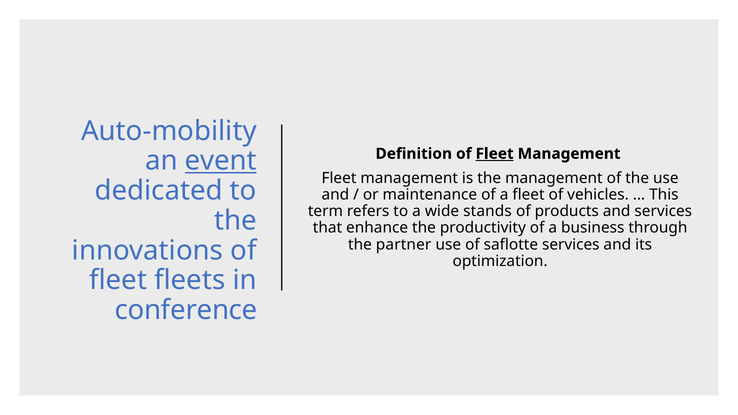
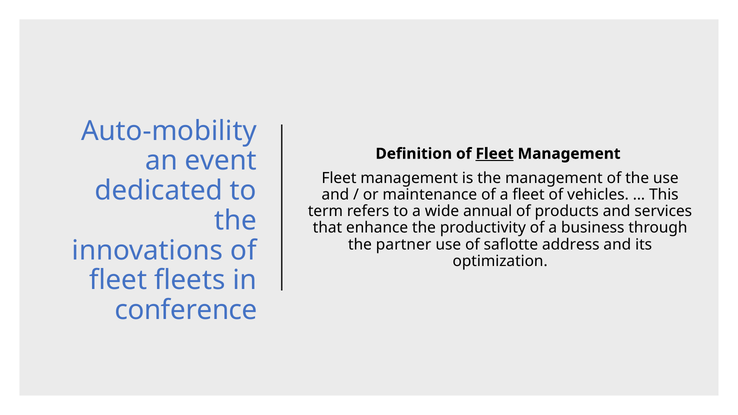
event underline: present -> none
stands: stands -> annual
saflotte services: services -> address
